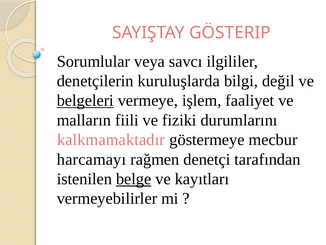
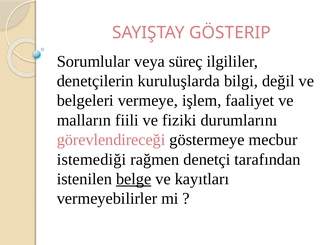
savcı: savcı -> süreç
belgeleri underline: present -> none
kalkmamaktadır: kalkmamaktadır -> görevlendireceği
harcamayı: harcamayı -> istemediği
